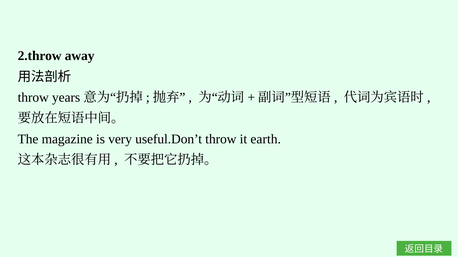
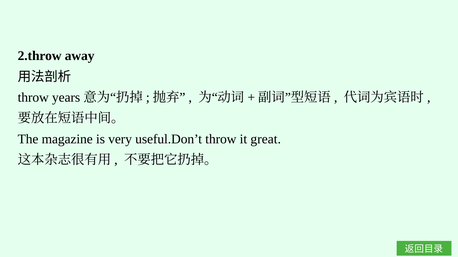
earth: earth -> great
